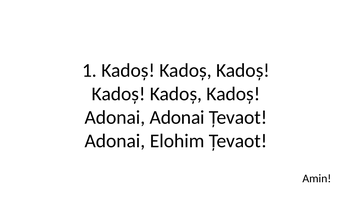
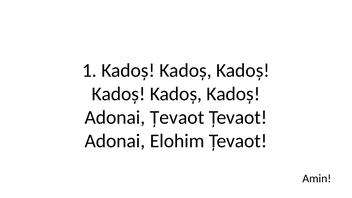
Adonai Adonai: Adonai -> Țevaot
